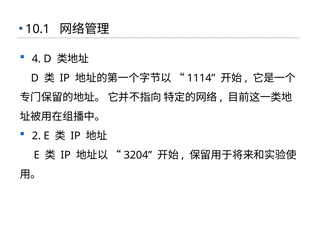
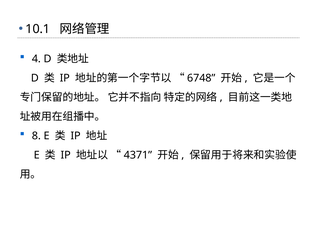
1114: 1114 -> 6748
2: 2 -> 8
3204: 3204 -> 4371
